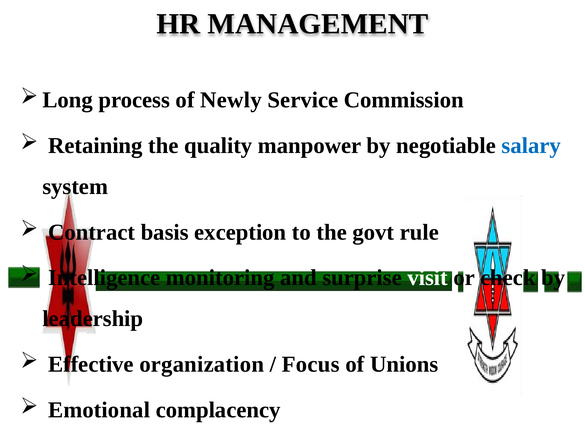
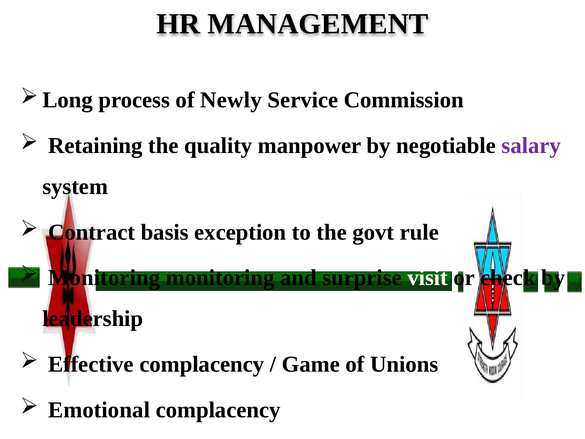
salary colour: blue -> purple
Intelligence at (104, 278): Intelligence -> Monitoring
Effective organization: organization -> complacency
Focus: Focus -> Game
